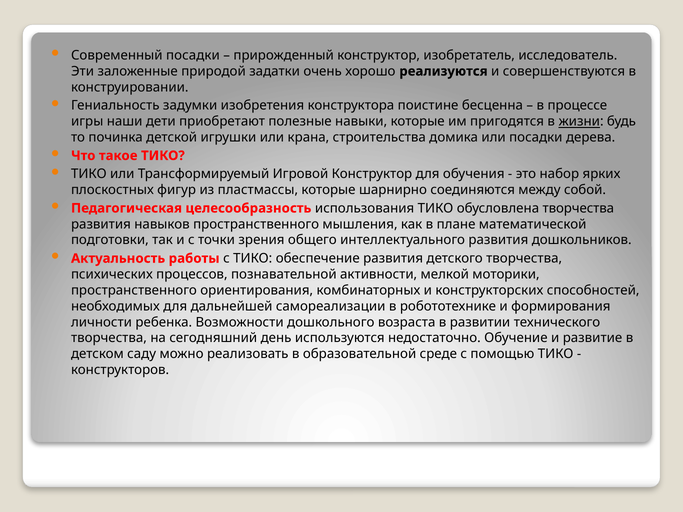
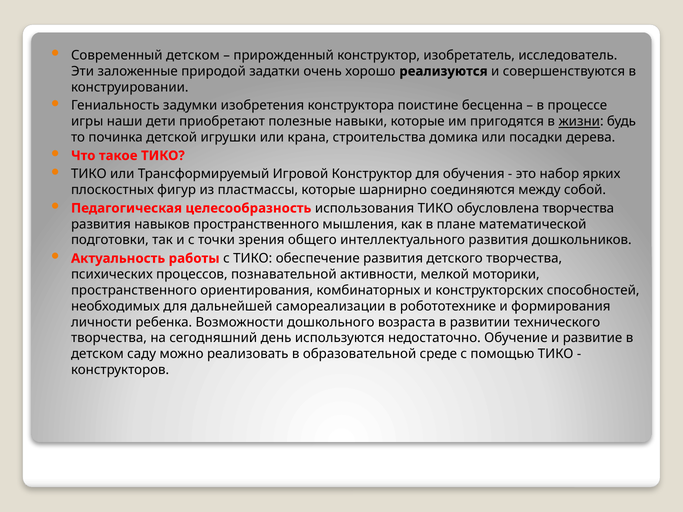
Современный посадки: посадки -> детском
